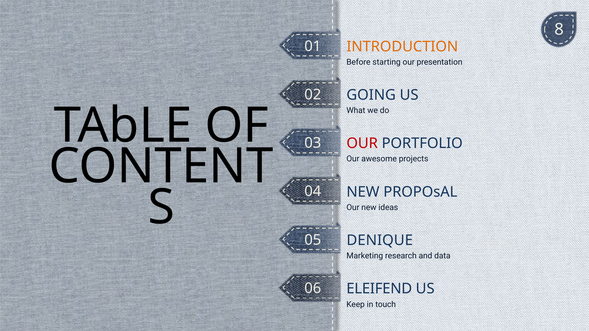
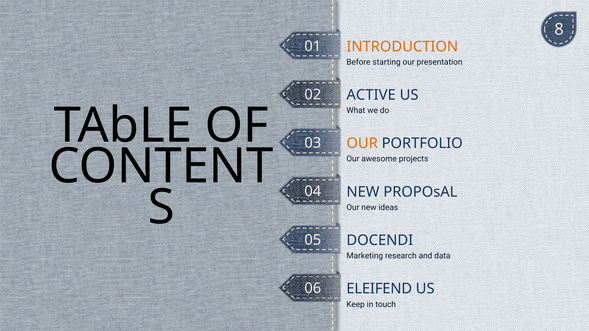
GOING: GOING -> ACTIVE
OUR at (362, 144) colour: red -> orange
DENIQUE: DENIQUE -> DOCENDI
